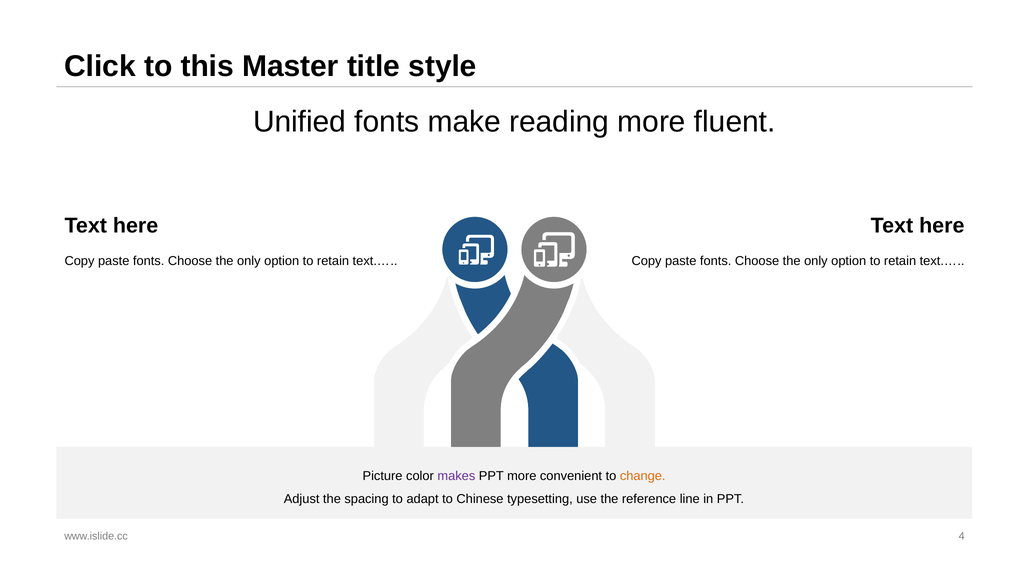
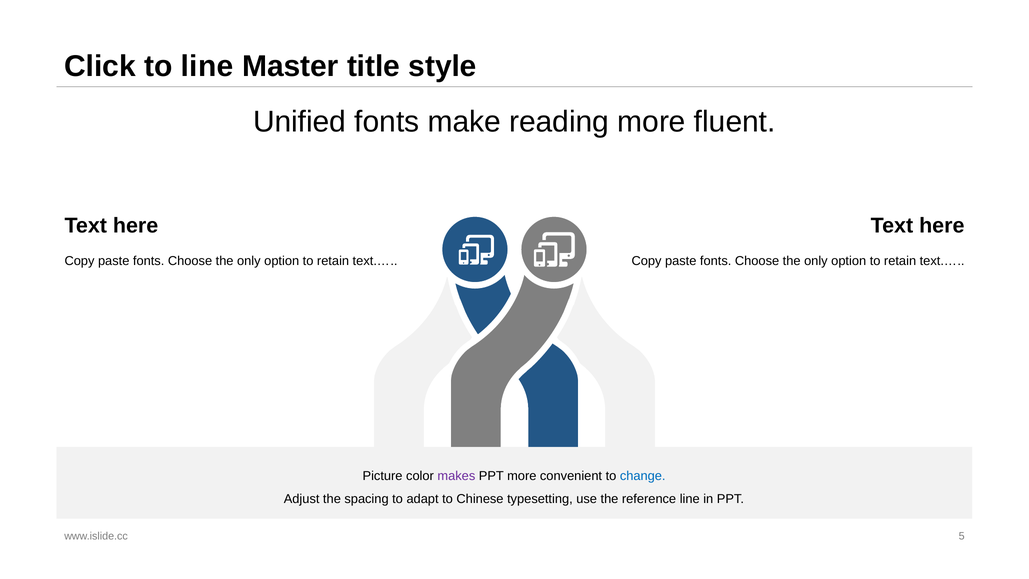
to this: this -> line
change colour: orange -> blue
4: 4 -> 5
